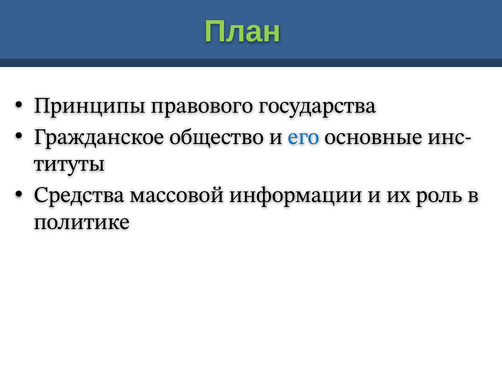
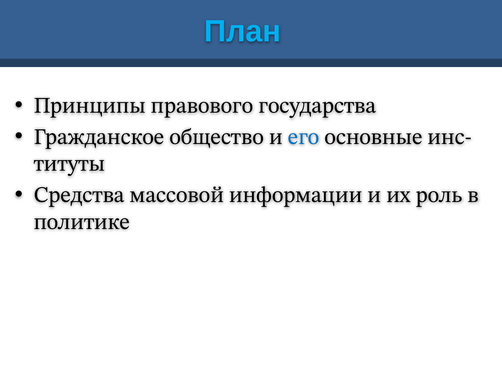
План colour: light green -> light blue
